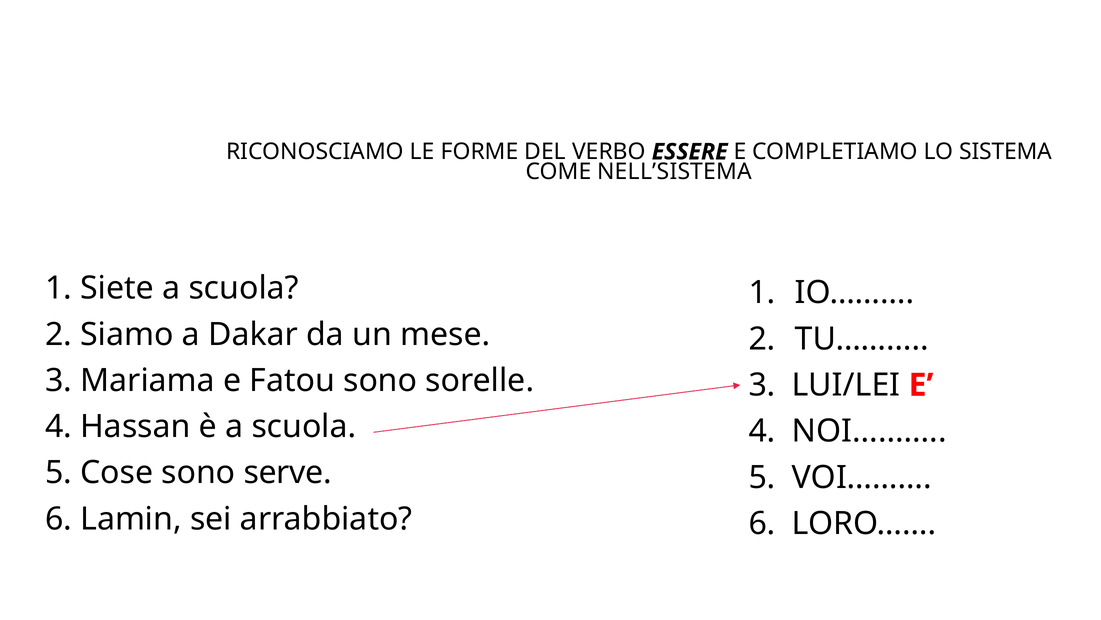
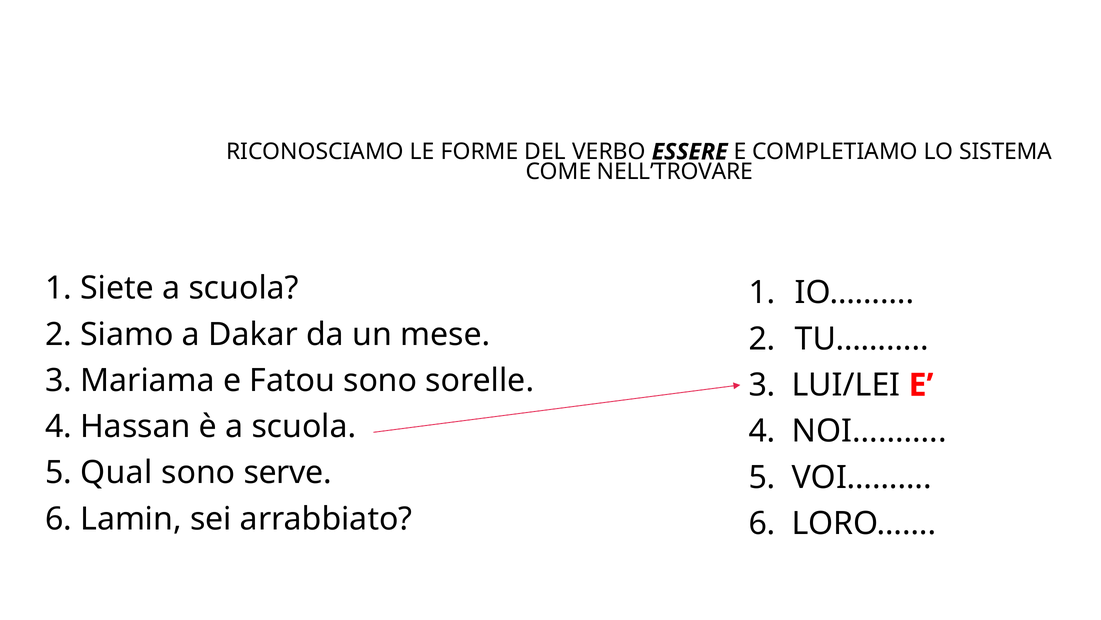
NELL’SISTEMA: NELL’SISTEMA -> NELL’TROVARE
Cose: Cose -> Qual
